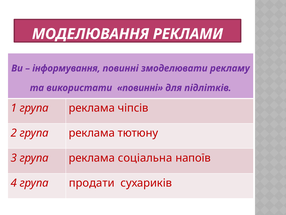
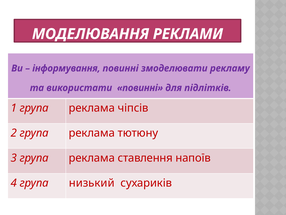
соціальна: соціальна -> ставлення
продати: продати -> низький
